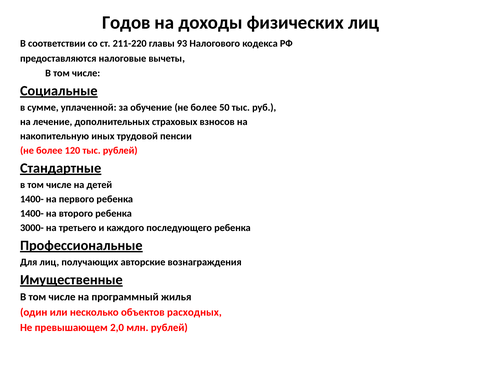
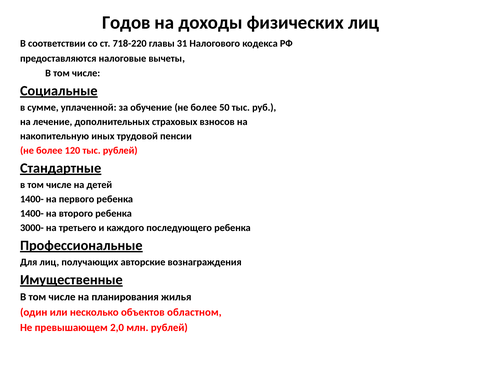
211-220: 211-220 -> 718-220
93: 93 -> 31
программный: программный -> планирования
расходных: расходных -> областном
